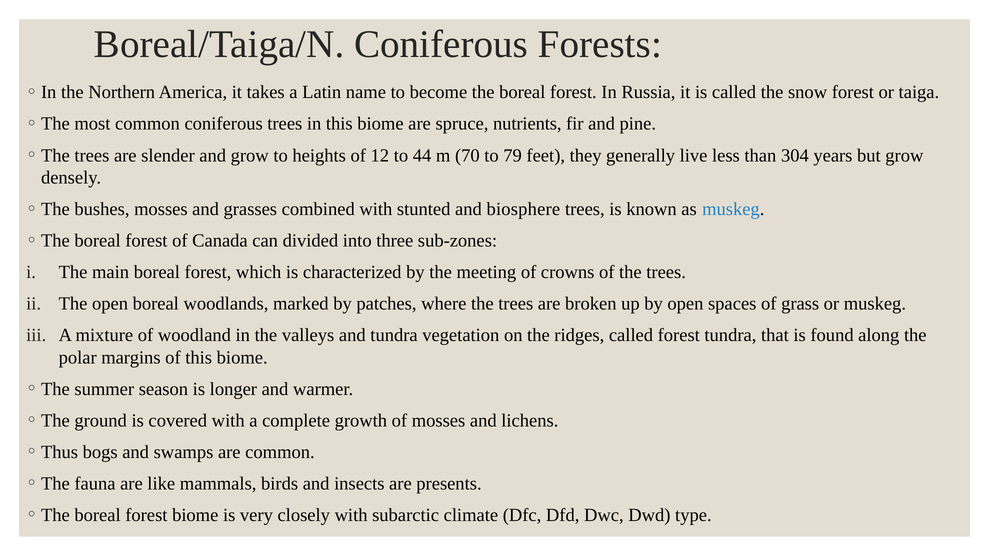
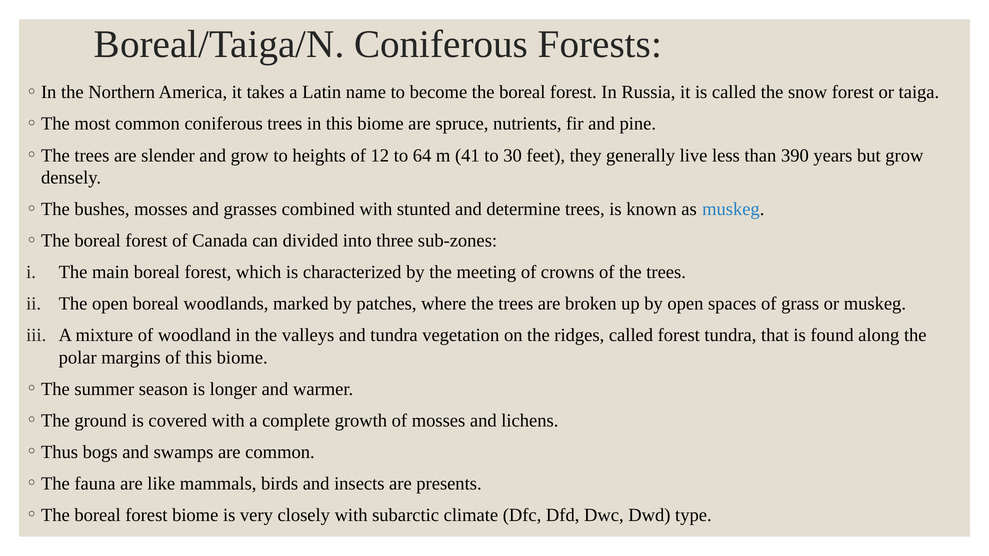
44: 44 -> 64
70: 70 -> 41
79: 79 -> 30
304: 304 -> 390
biosphere: biosphere -> determine
